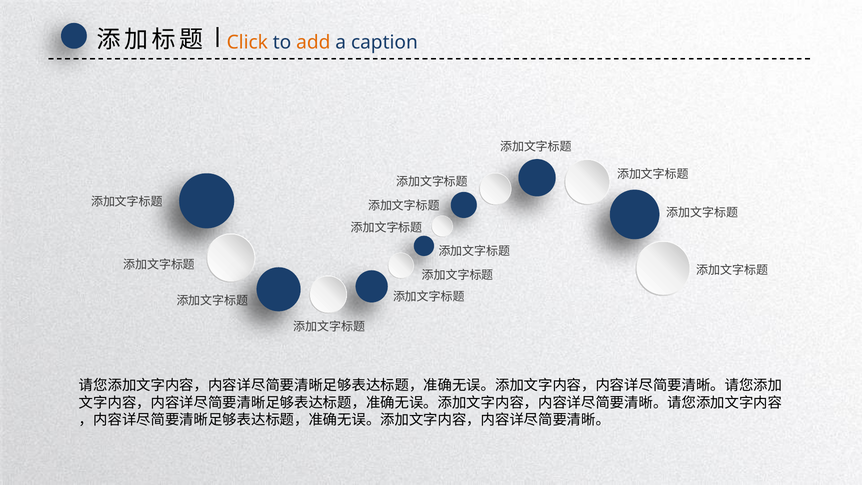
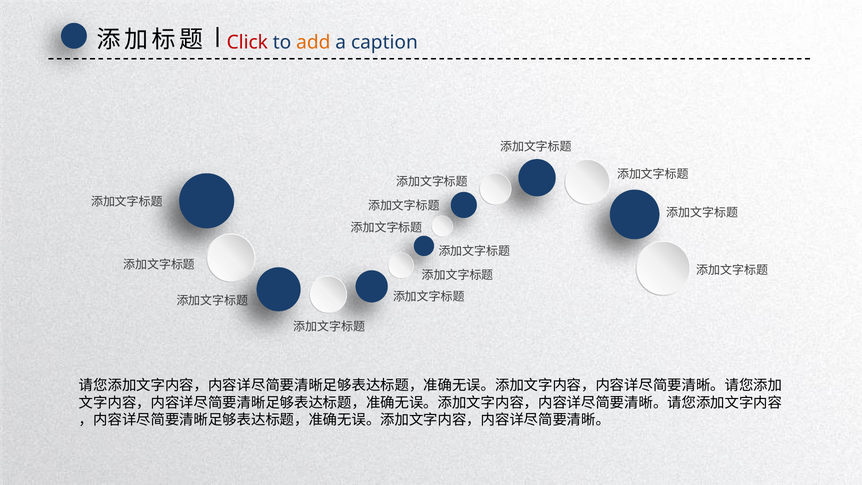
Click colour: orange -> red
